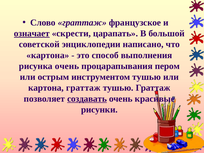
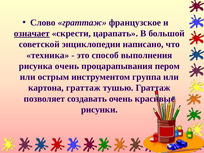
картона at (48, 55): картона -> техника
инструментом тушью: тушью -> группа
создавать underline: present -> none
